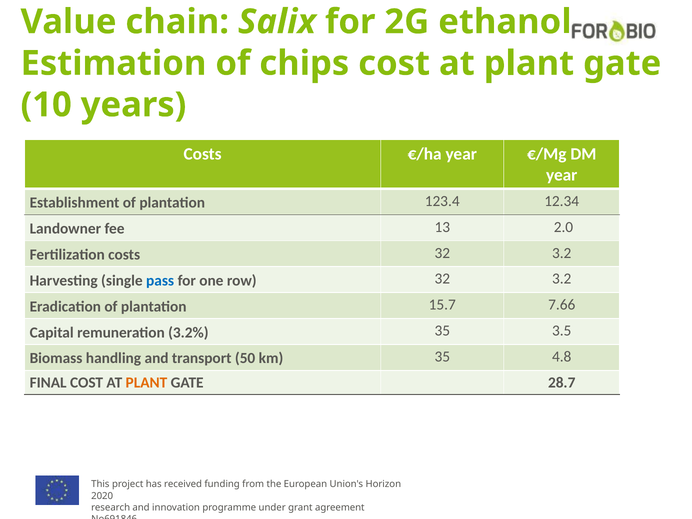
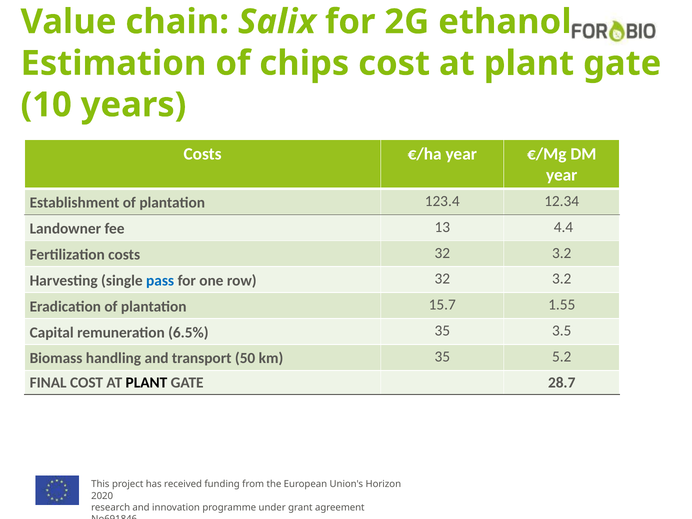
2.0: 2.0 -> 4.4
7.66: 7.66 -> 1.55
3.2%: 3.2% -> 6.5%
4.8: 4.8 -> 5.2
PLANT at (146, 383) colour: orange -> black
